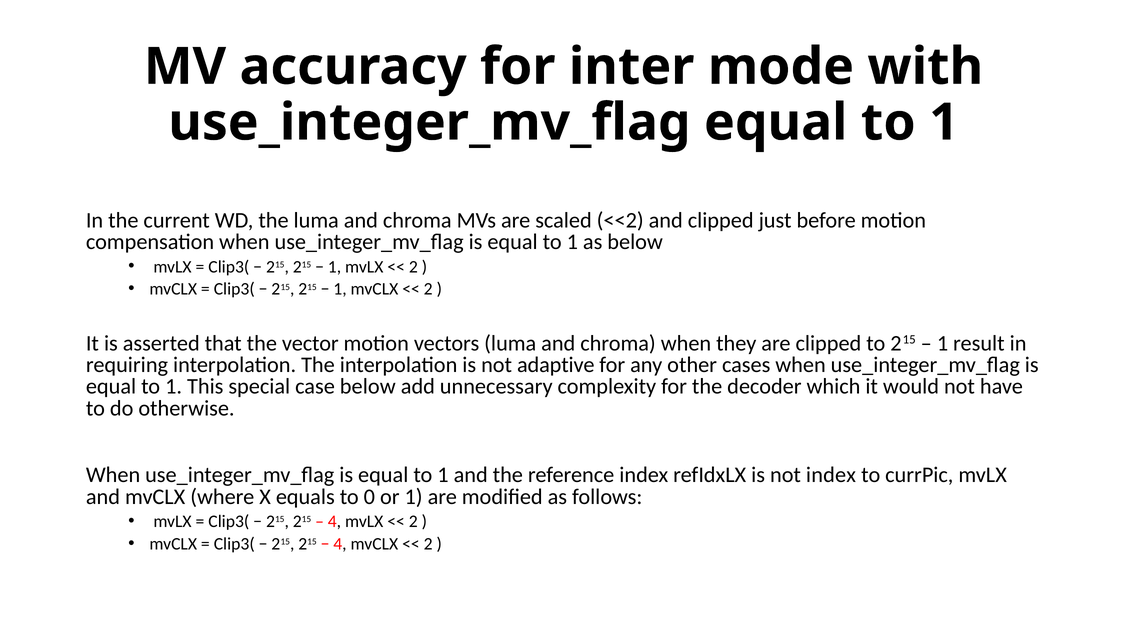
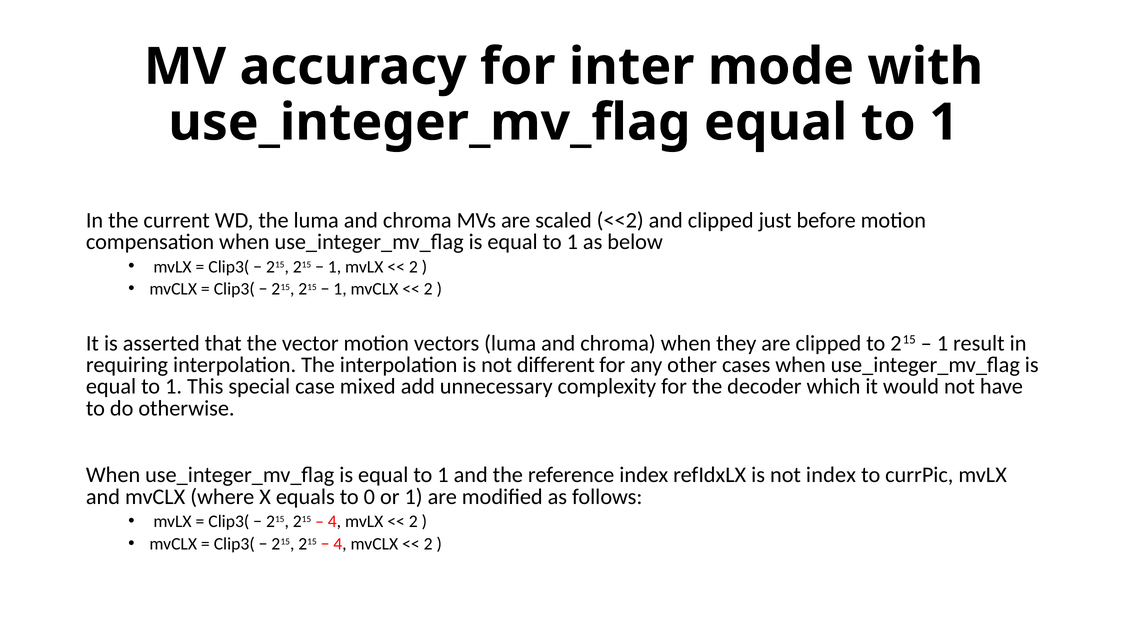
adaptive: adaptive -> different
case below: below -> mixed
